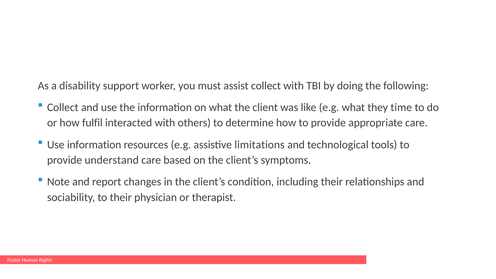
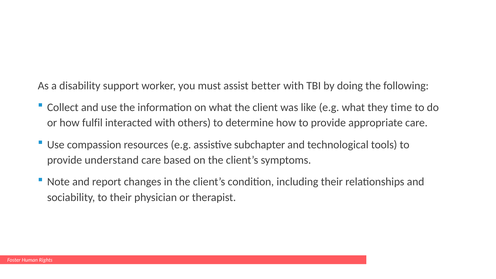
assist collect: collect -> better
Use information: information -> compassion
limitations: limitations -> subchapter
